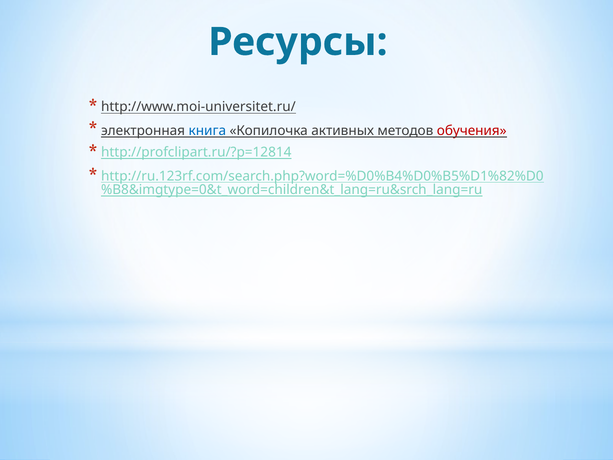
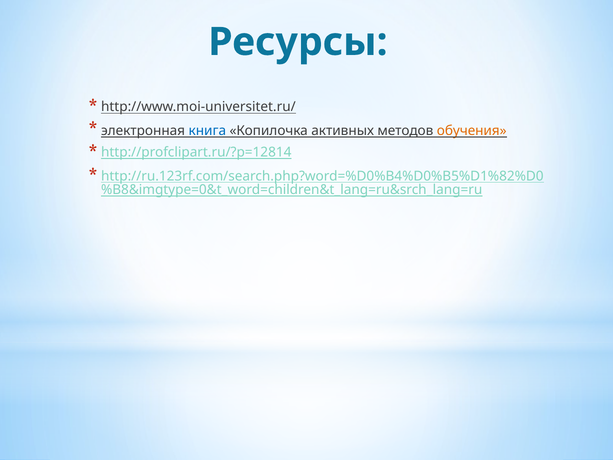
обучения colour: red -> orange
